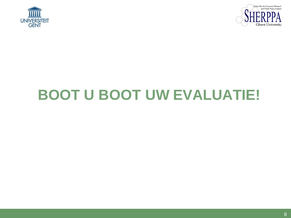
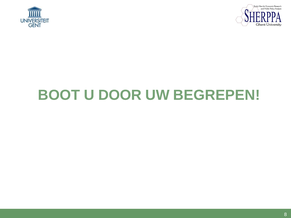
U BOOT: BOOT -> DOOR
EVALUATIE: EVALUATIE -> BEGREPEN
